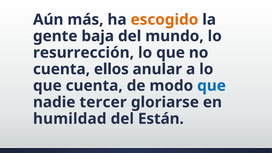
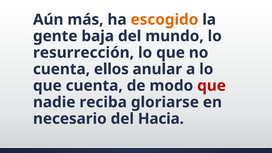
que at (212, 86) colour: blue -> red
tercer: tercer -> reciba
humildad: humildad -> necesario
Están: Están -> Hacia
